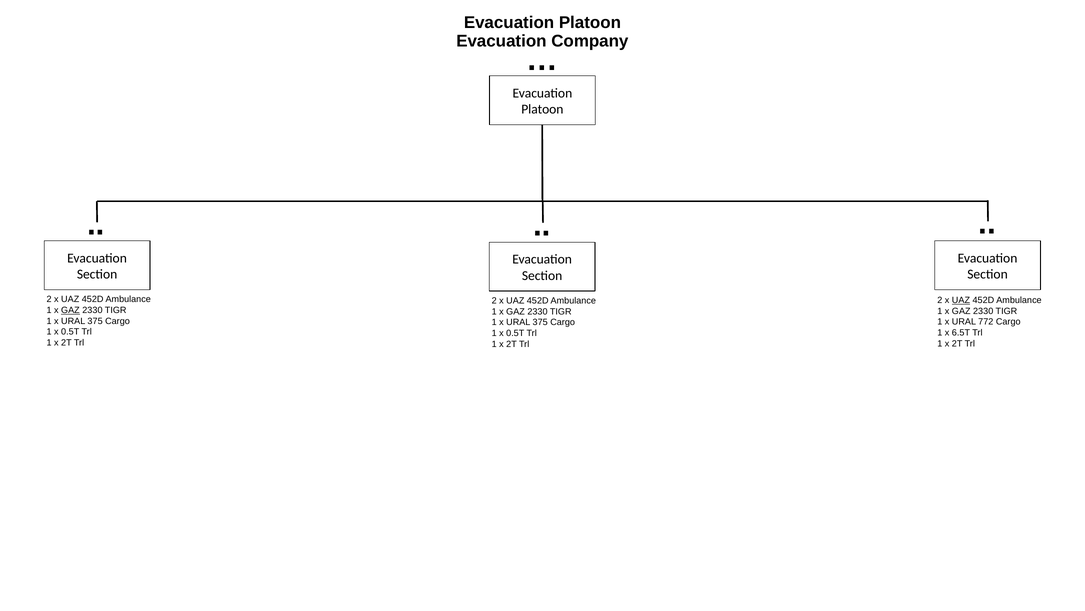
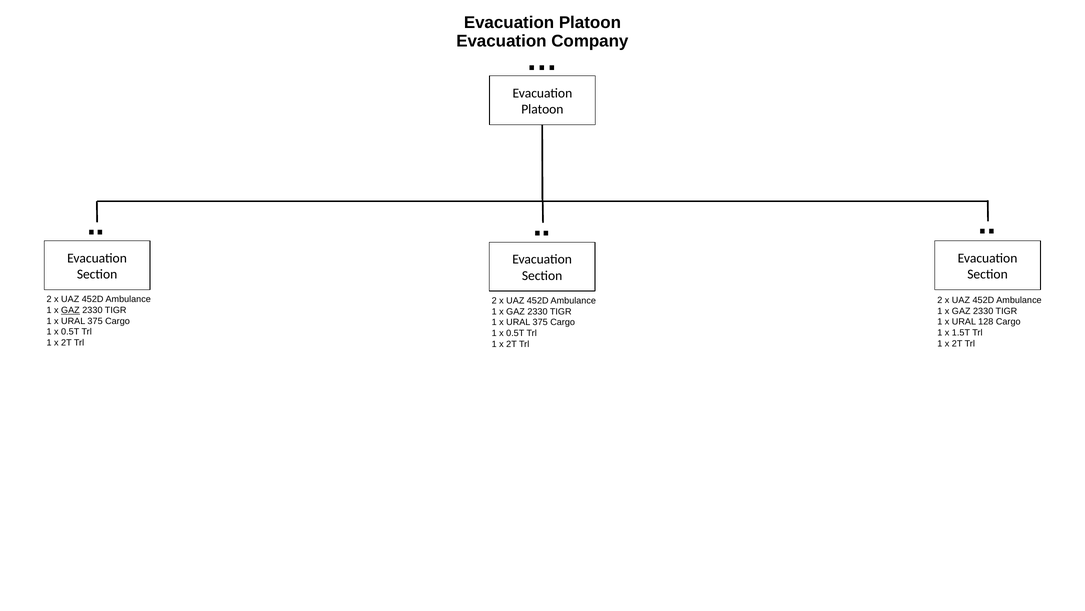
UAZ at (961, 300) underline: present -> none
772: 772 -> 128
6.5T: 6.5T -> 1.5T
